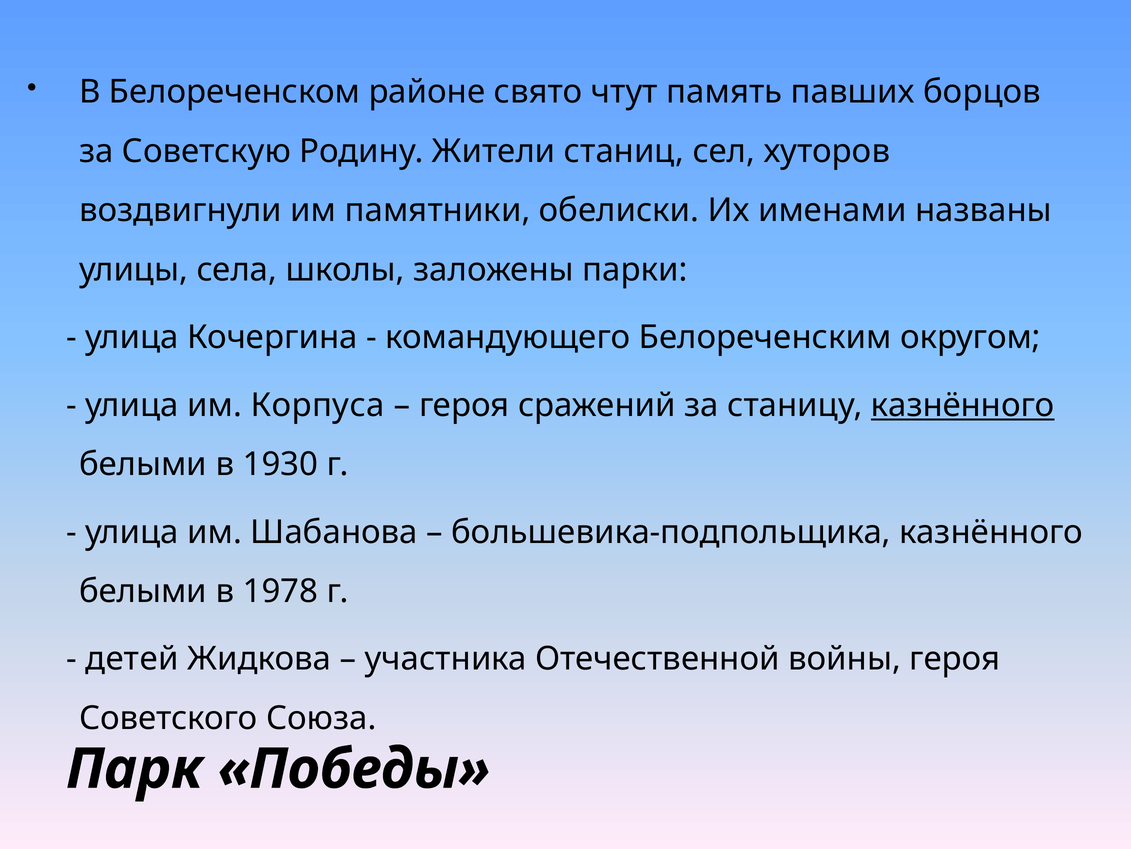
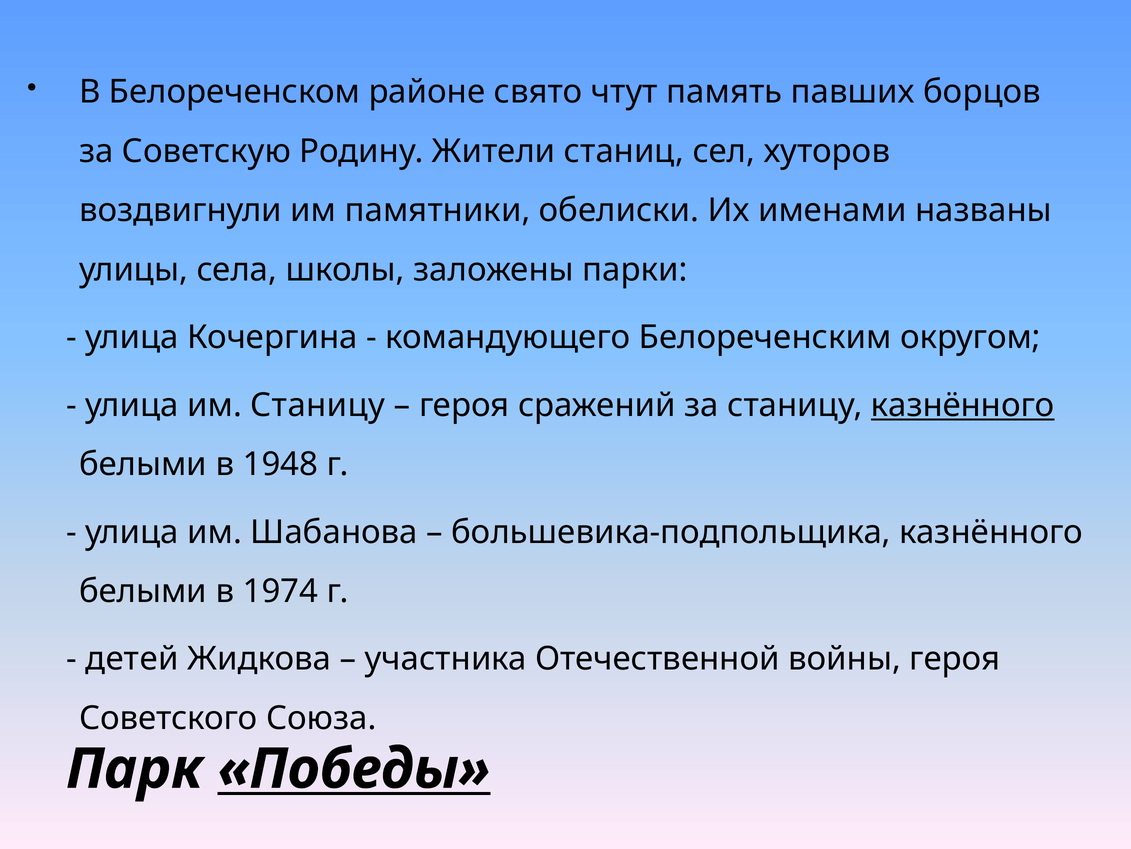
им Корпуса: Корпуса -> Станицу
1930: 1930 -> 1948
1978: 1978 -> 1974
Победы underline: none -> present
